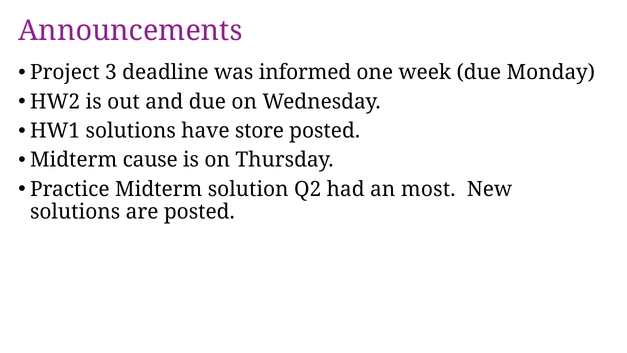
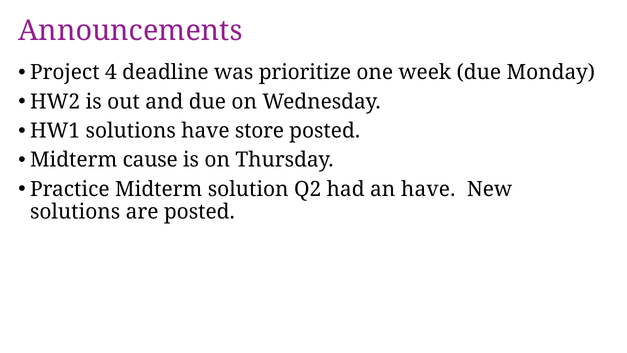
3: 3 -> 4
informed: informed -> prioritize
an most: most -> have
